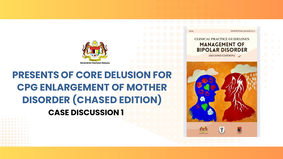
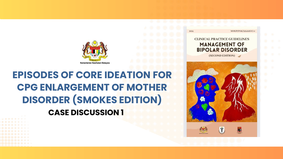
PRESENTS: PRESENTS -> EPISODES
DELUSION: DELUSION -> IDEATION
CHASED: CHASED -> SMOKES
